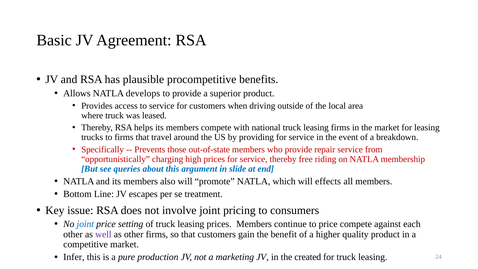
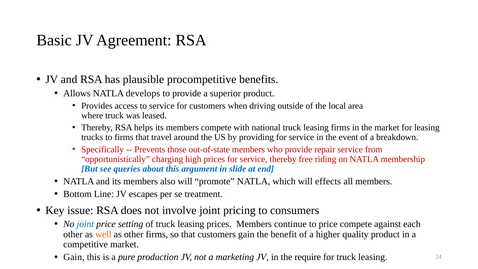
well colour: purple -> orange
Infer at (74, 257): Infer -> Gain
created: created -> require
